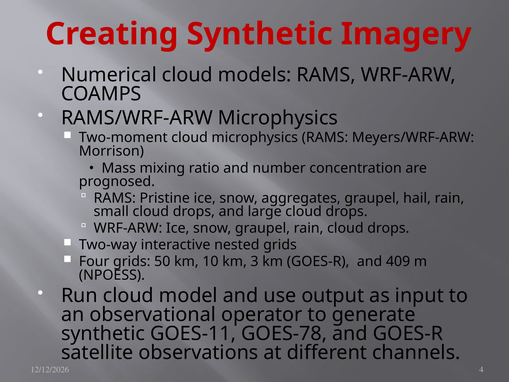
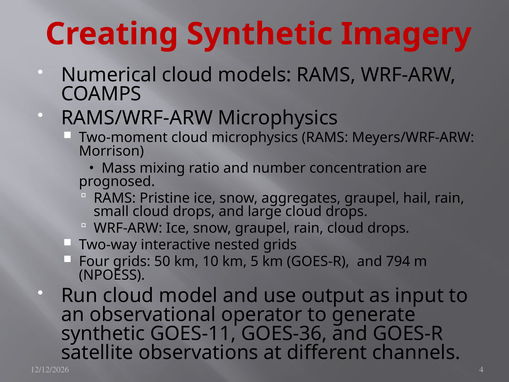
3: 3 -> 5
409: 409 -> 794
GOES-78: GOES-78 -> GOES-36
